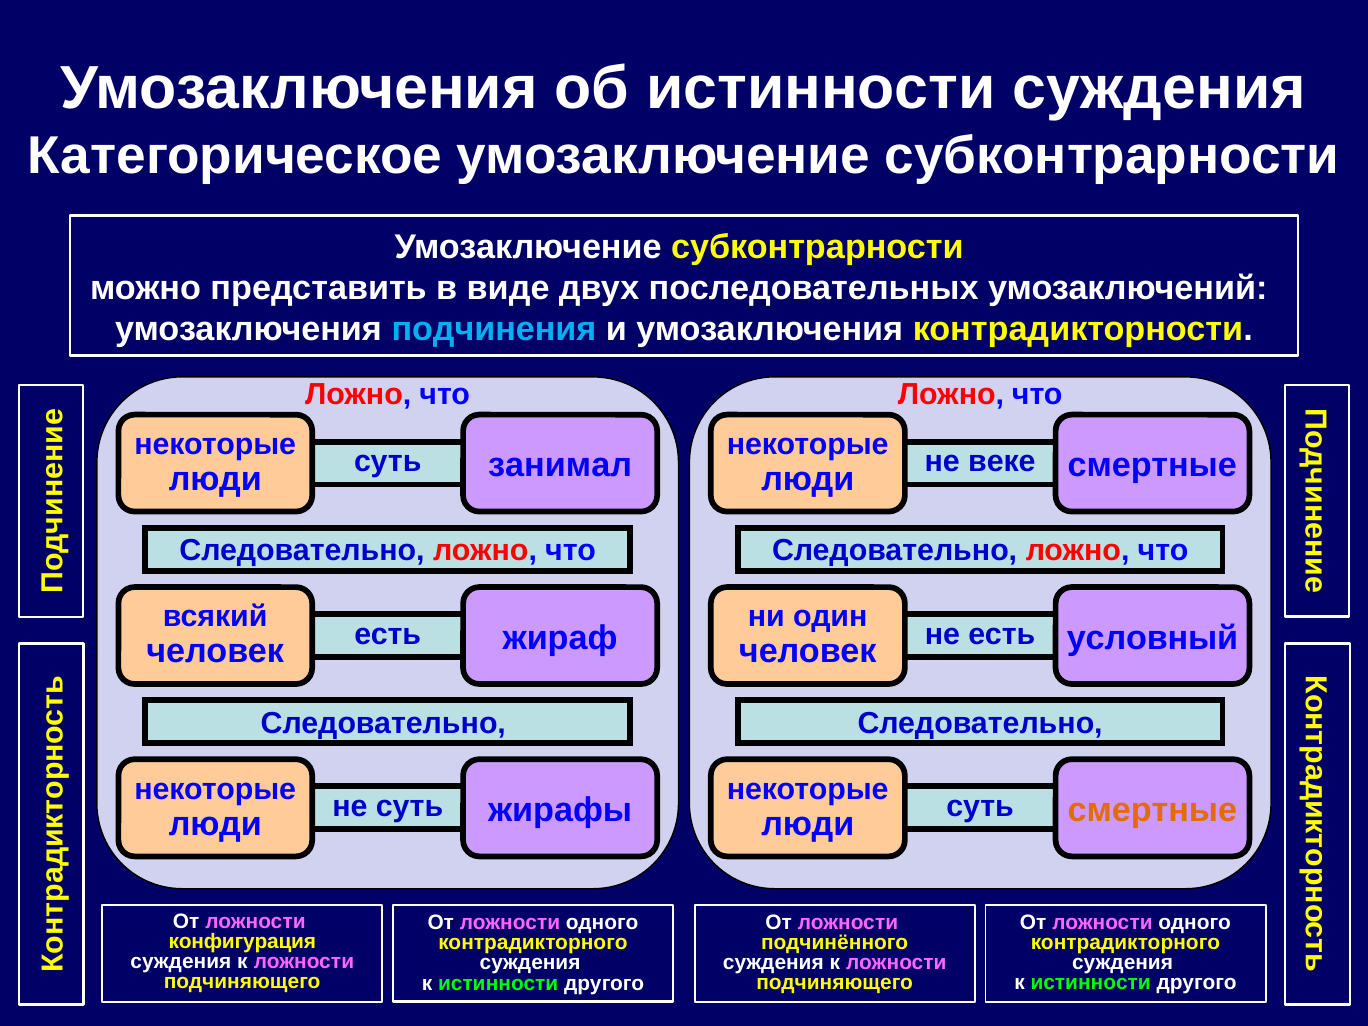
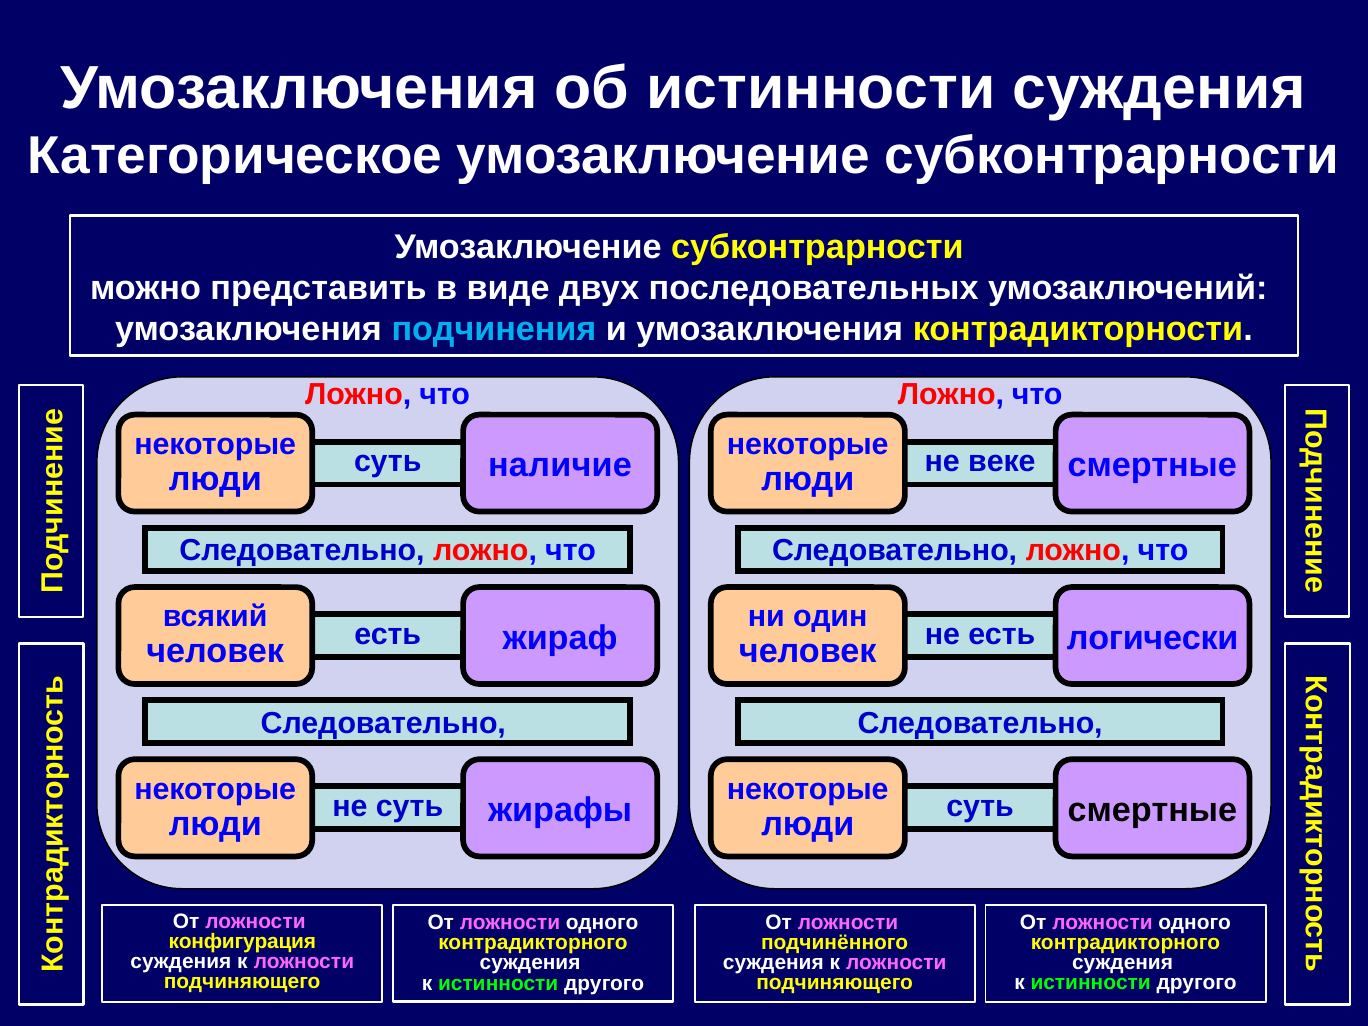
занимал: занимал -> наличие
условный: условный -> логически
смертные at (1152, 810) colour: orange -> black
